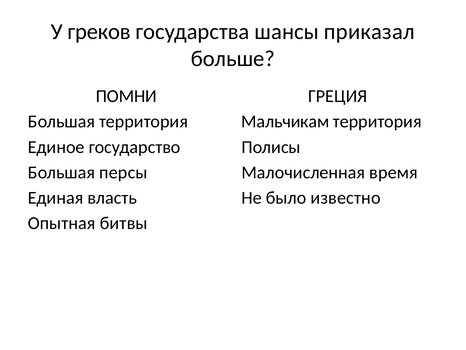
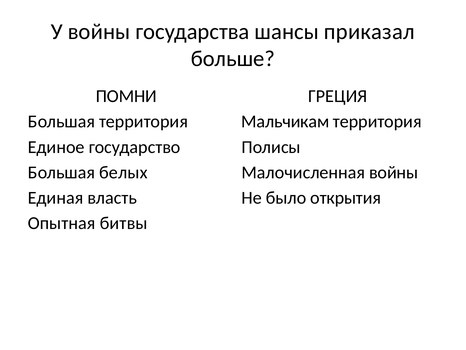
У греков: греков -> войны
персы: персы -> белых
Малочисленная время: время -> войны
известно: известно -> открытия
